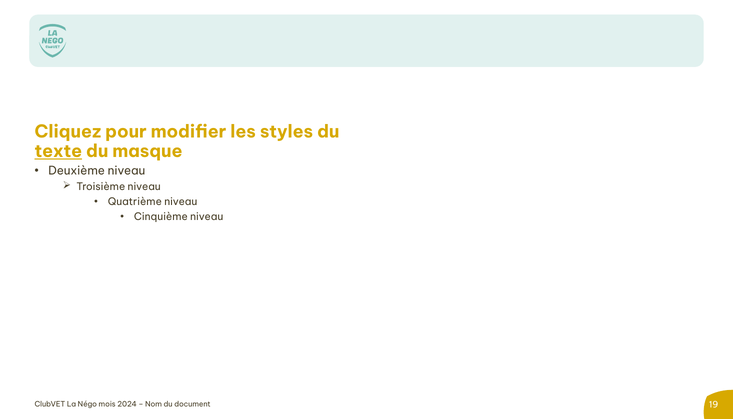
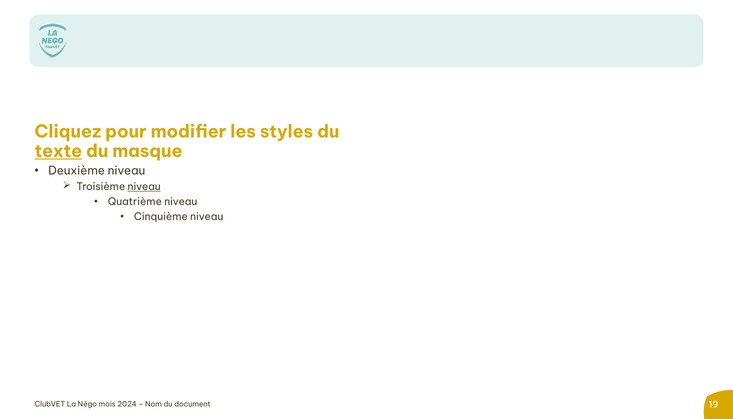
niveau at (144, 187) underline: none -> present
